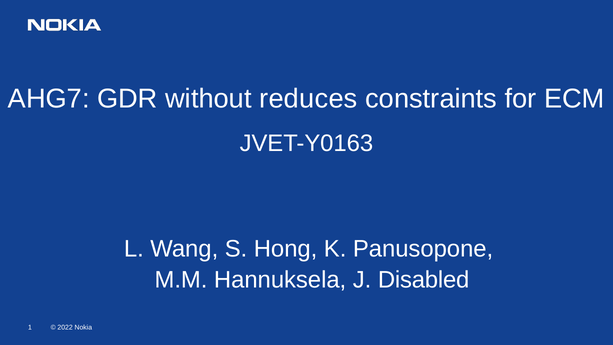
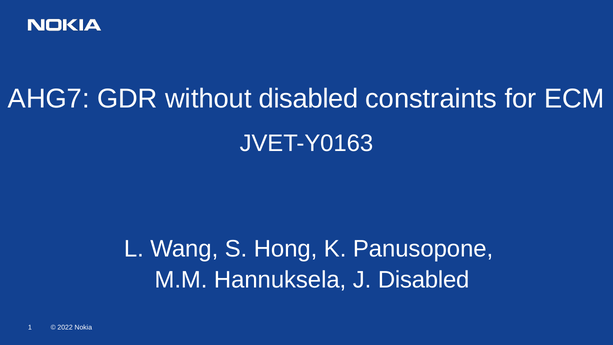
without reduces: reduces -> disabled
